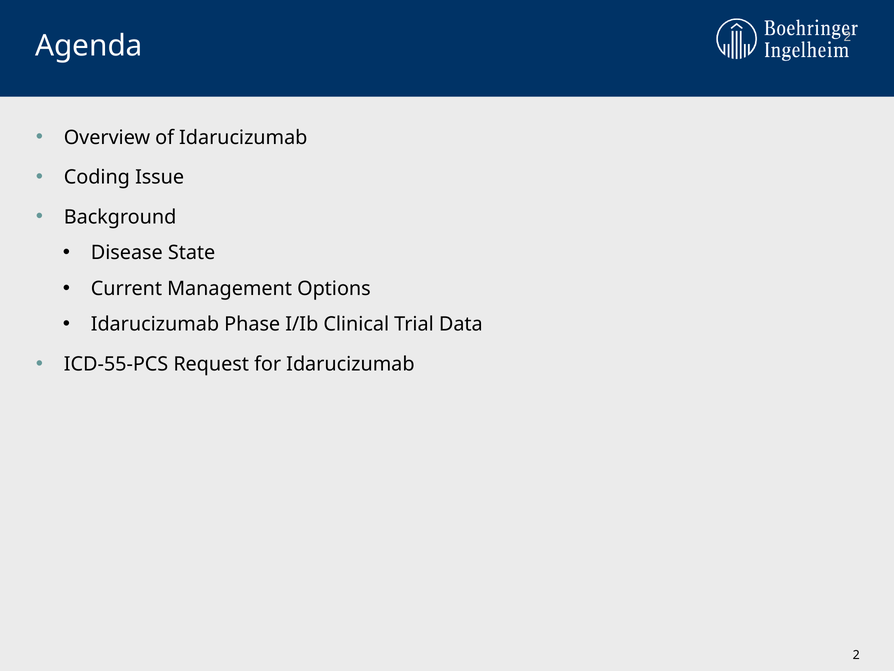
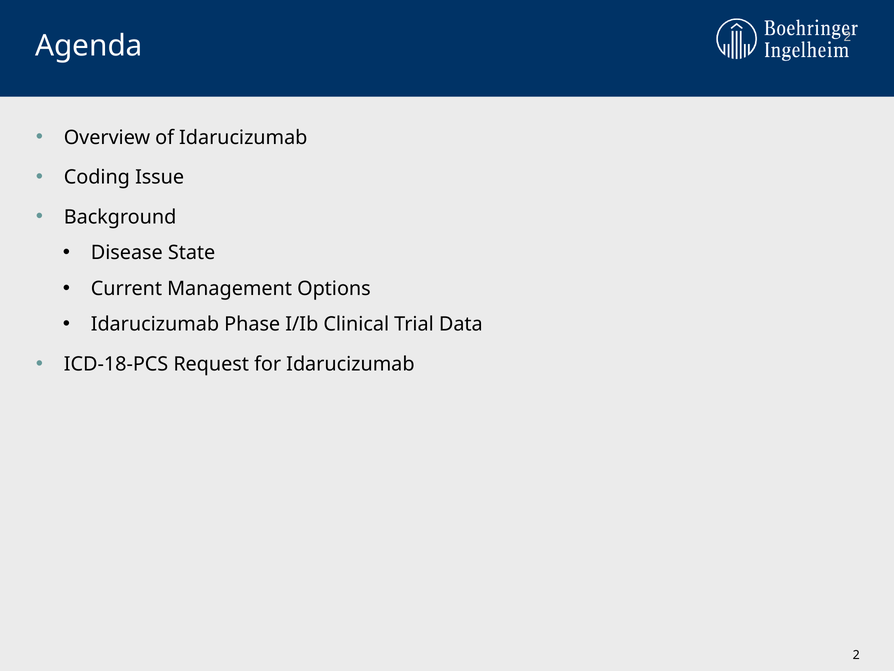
ICD-55-PCS: ICD-55-PCS -> ICD-18-PCS
